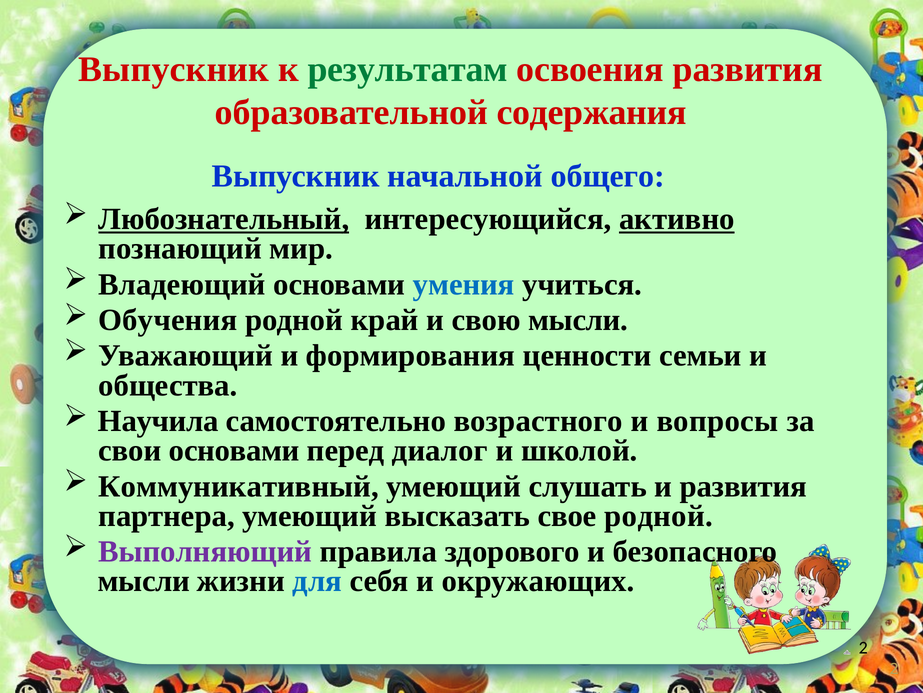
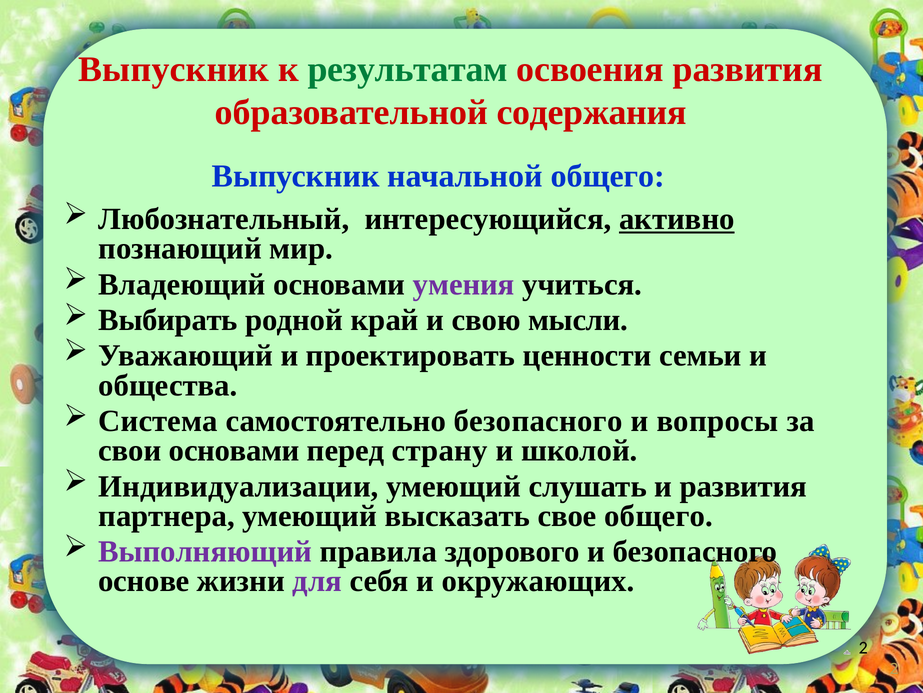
Любознательный underline: present -> none
умения colour: blue -> purple
Обучения: Обучения -> Выбирать
формирования: формирования -> проектировать
Научила: Научила -> Система
самостоятельно возрастного: возрастного -> безопасного
диалог: диалог -> страну
Коммуникативный: Коммуникативный -> Индивидуализации
свое родной: родной -> общего
мысли at (144, 581): мысли -> основе
для colour: blue -> purple
